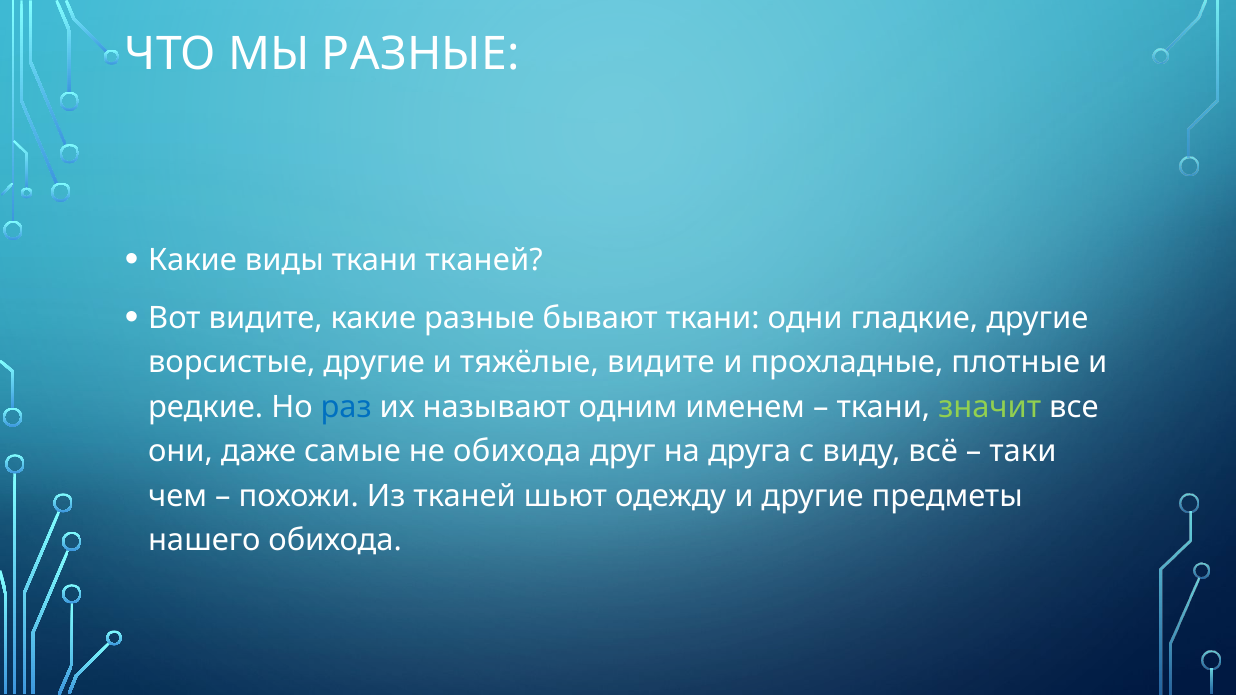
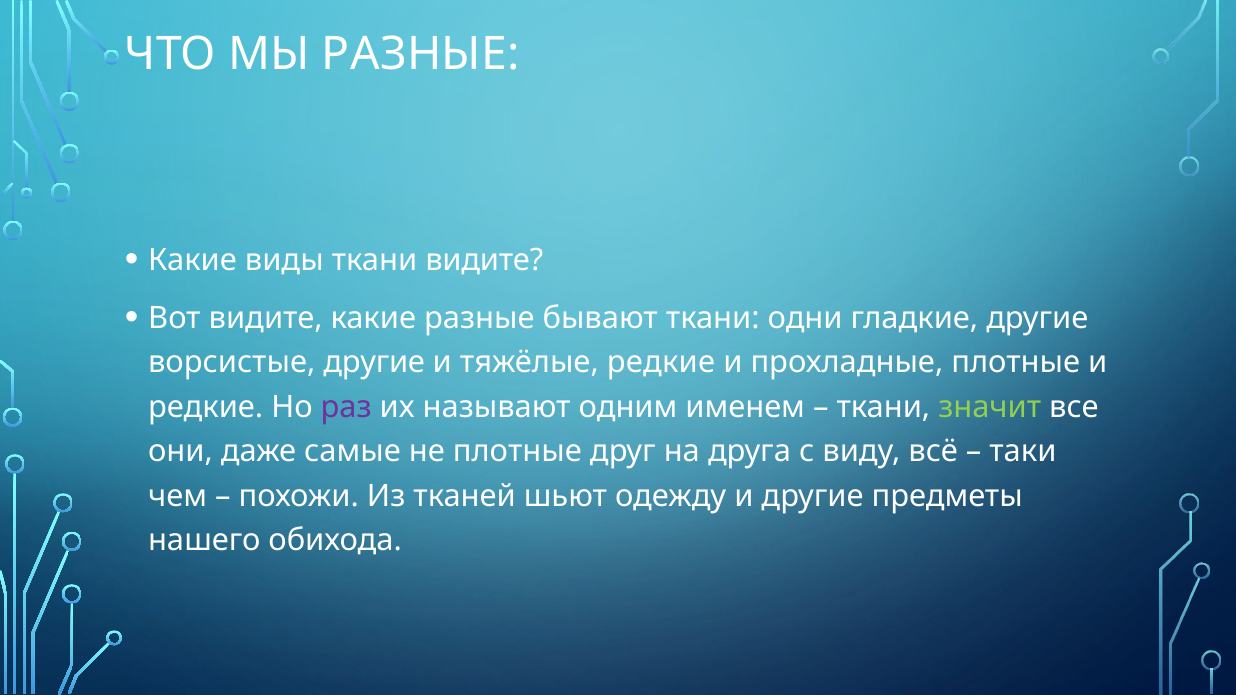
ткани тканей: тканей -> видите
тяжёлые видите: видите -> редкие
раз colour: blue -> purple
не обихода: обихода -> плотные
